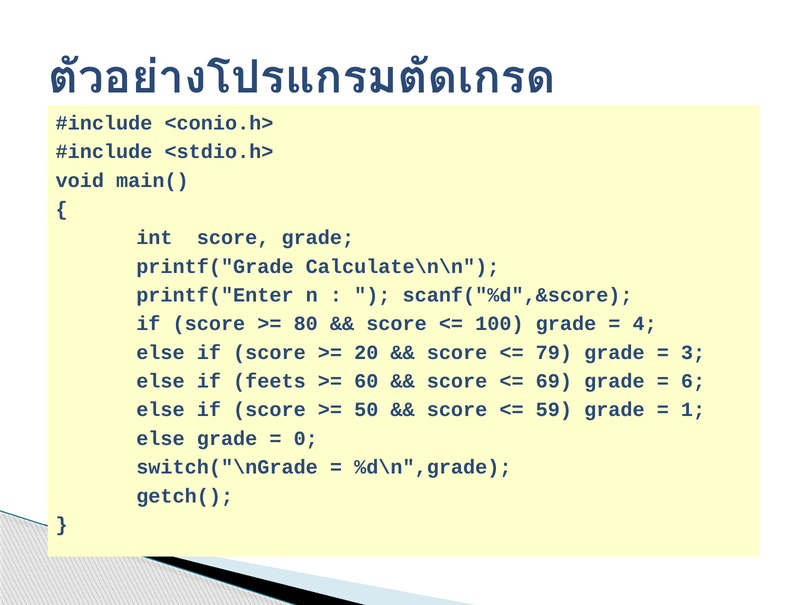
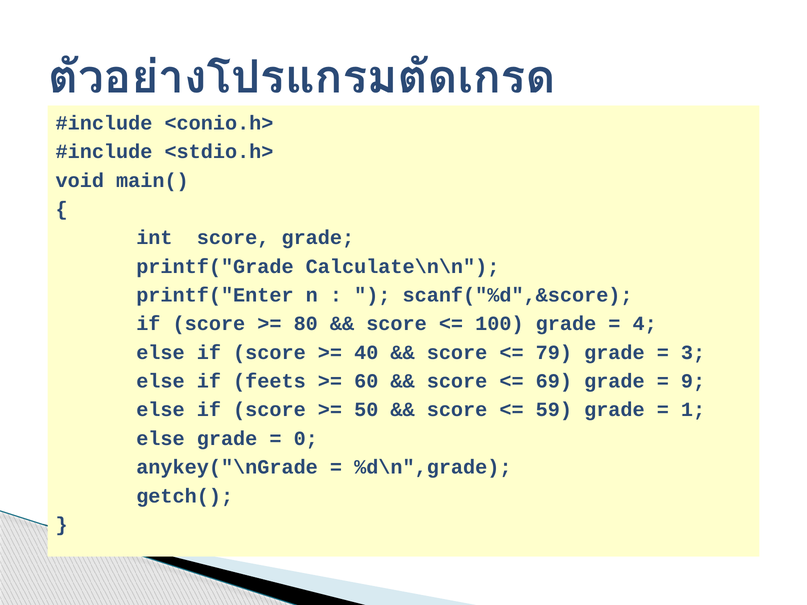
20: 20 -> 40
6: 6 -> 9
switch("\nGrade: switch("\nGrade -> anykey("\nGrade
